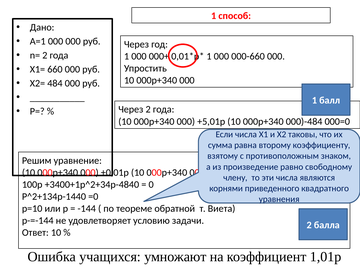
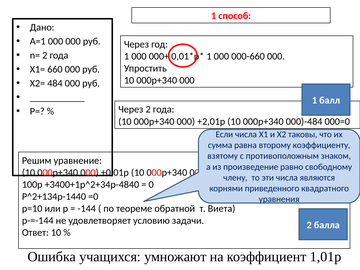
+5,01р: +5,01р -> +2,01р
